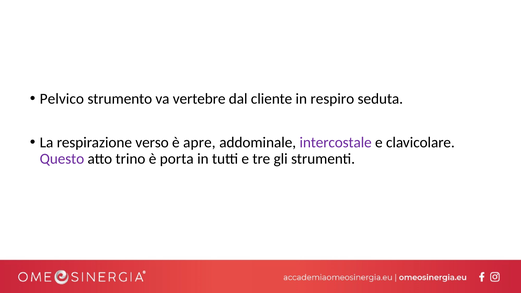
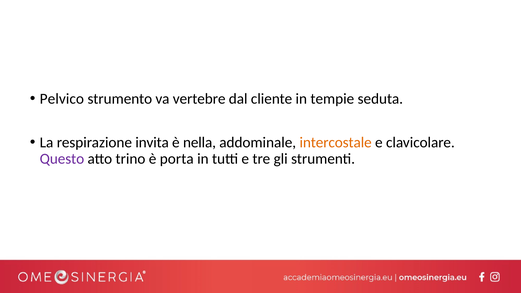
respiro: respiro -> tempie
verso: verso -> invita
apre: apre -> nella
intercostale colour: purple -> orange
